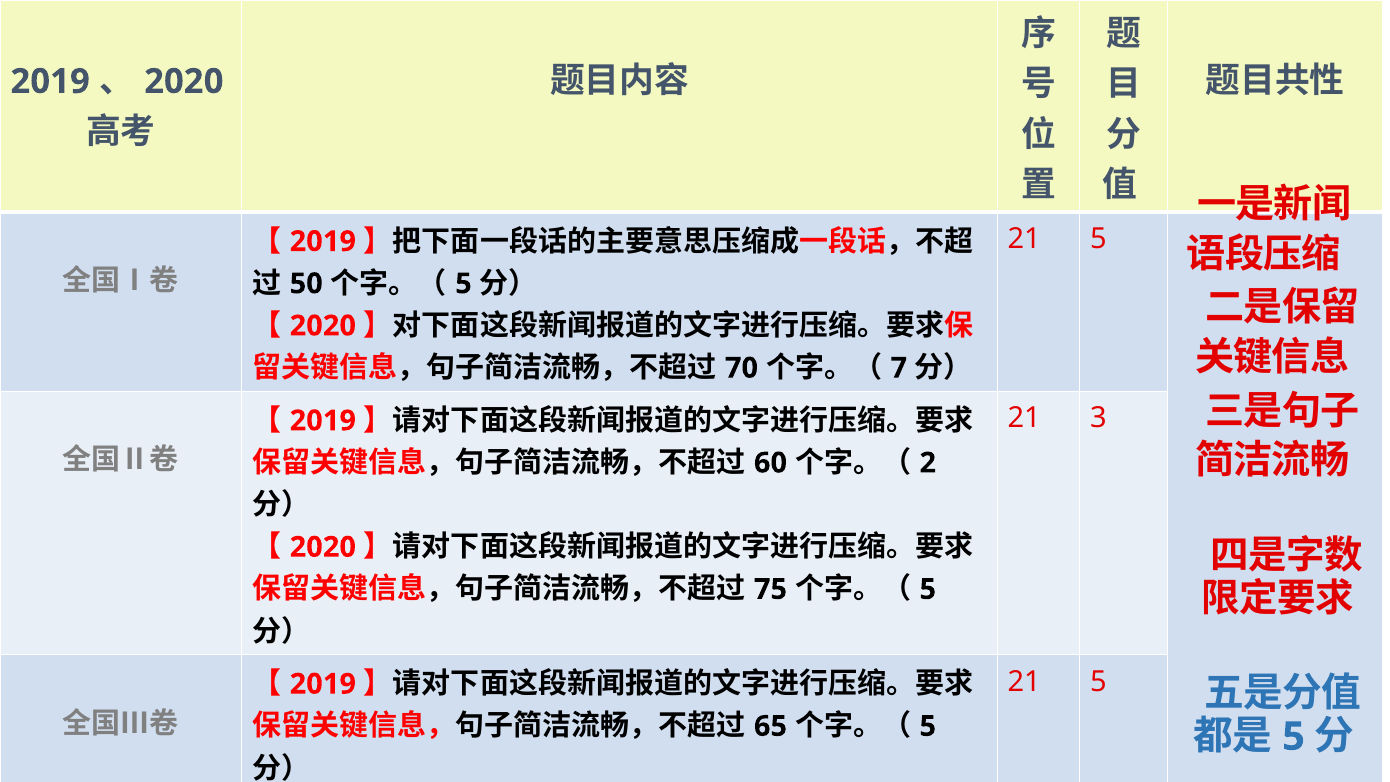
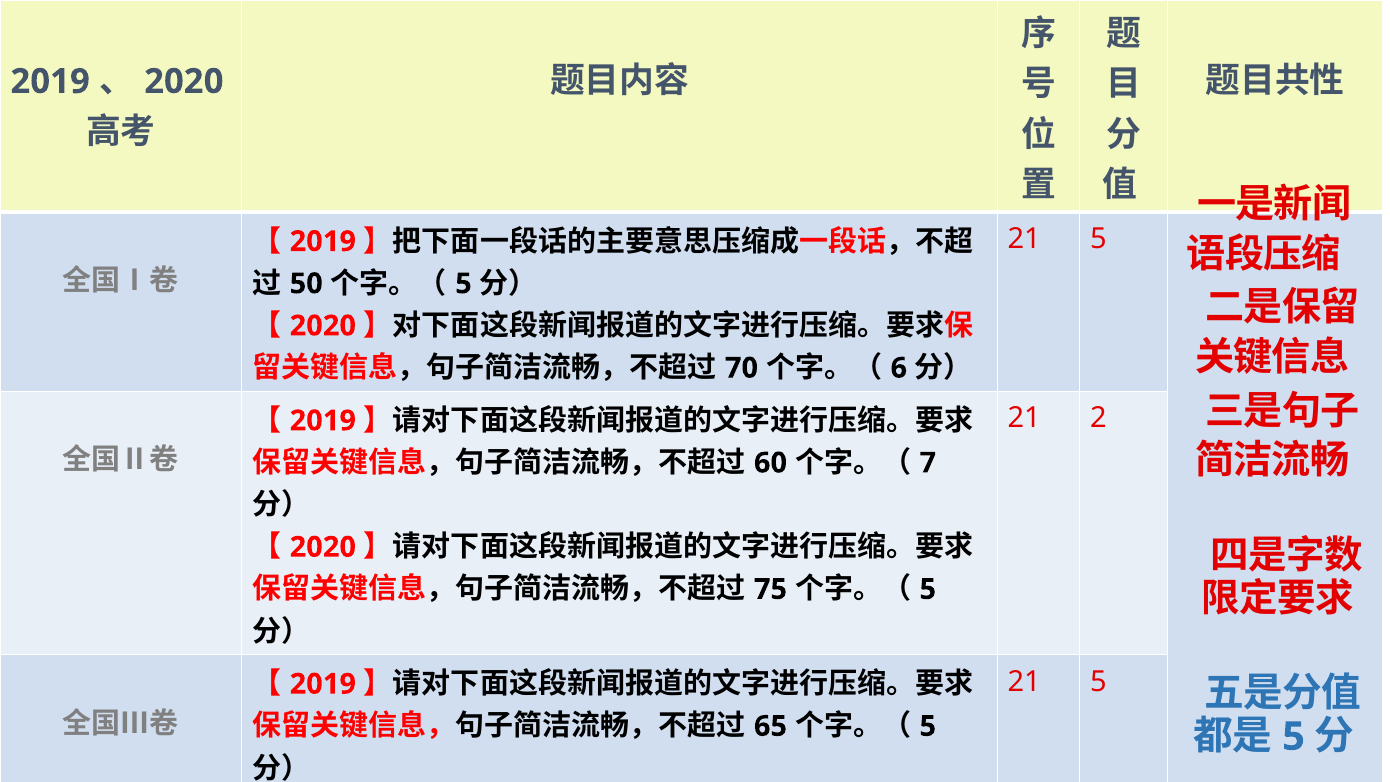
7: 7 -> 6
3: 3 -> 2
2: 2 -> 7
